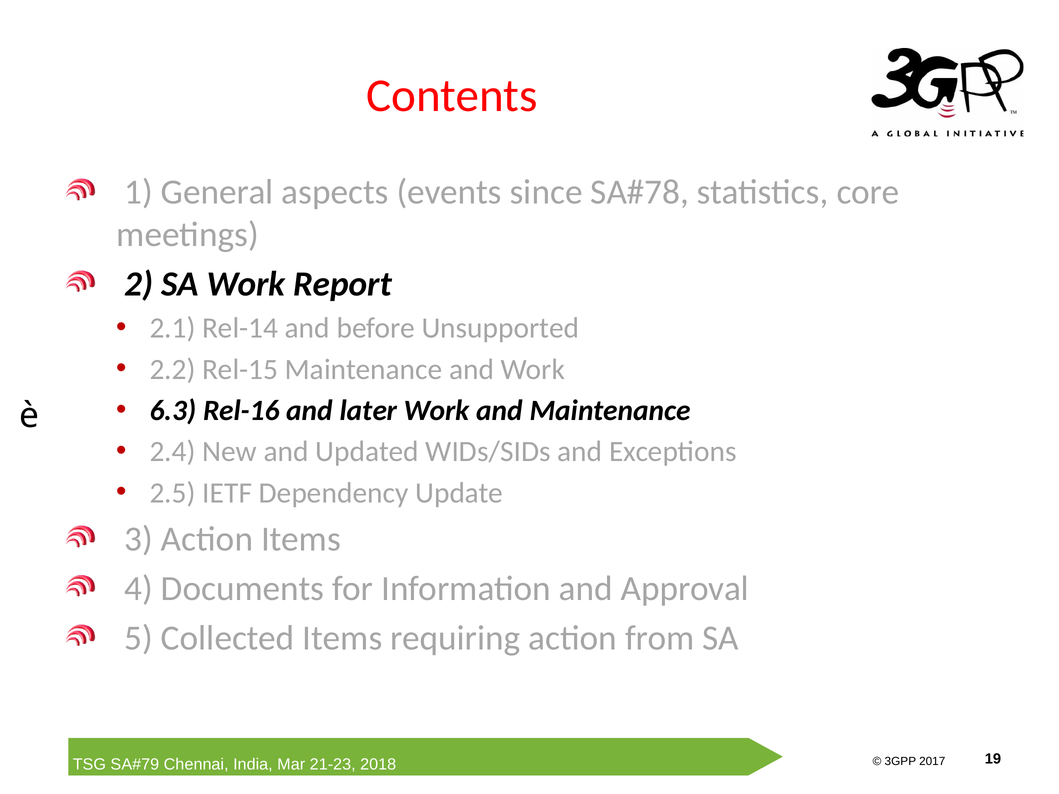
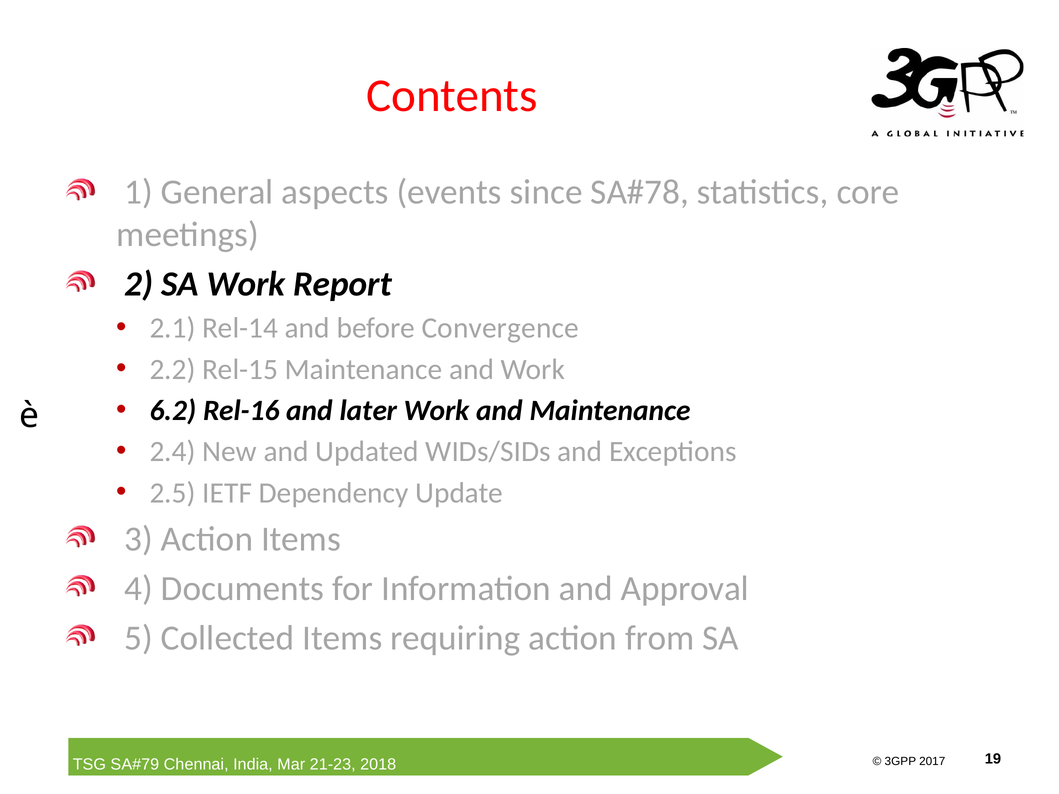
Unsupported: Unsupported -> Convergence
6.3: 6.3 -> 6.2
